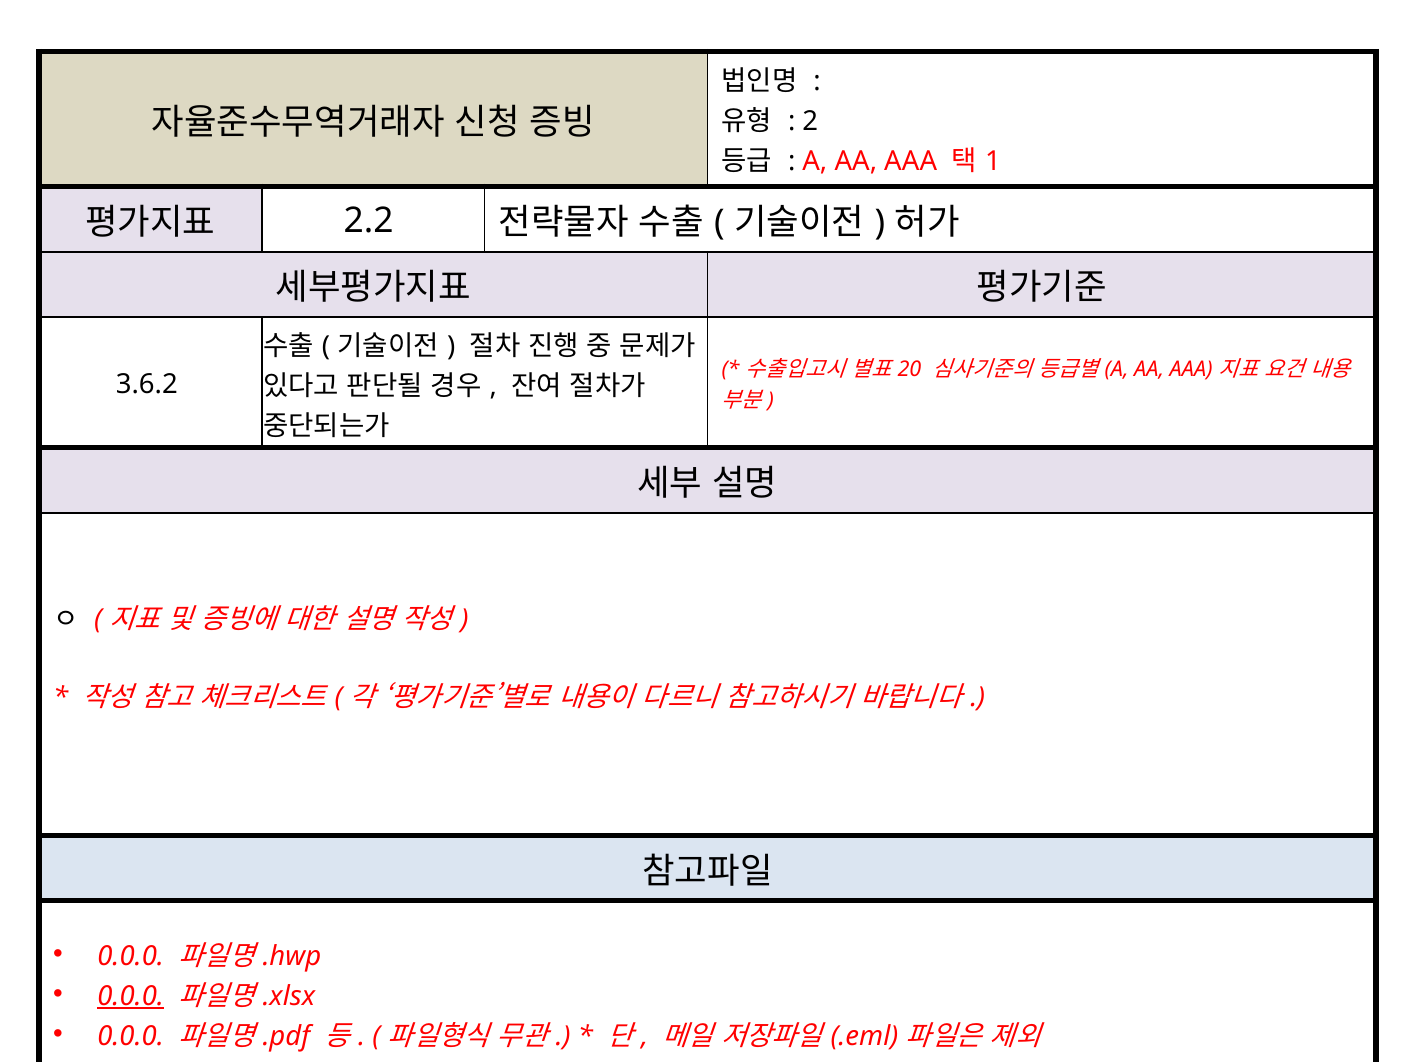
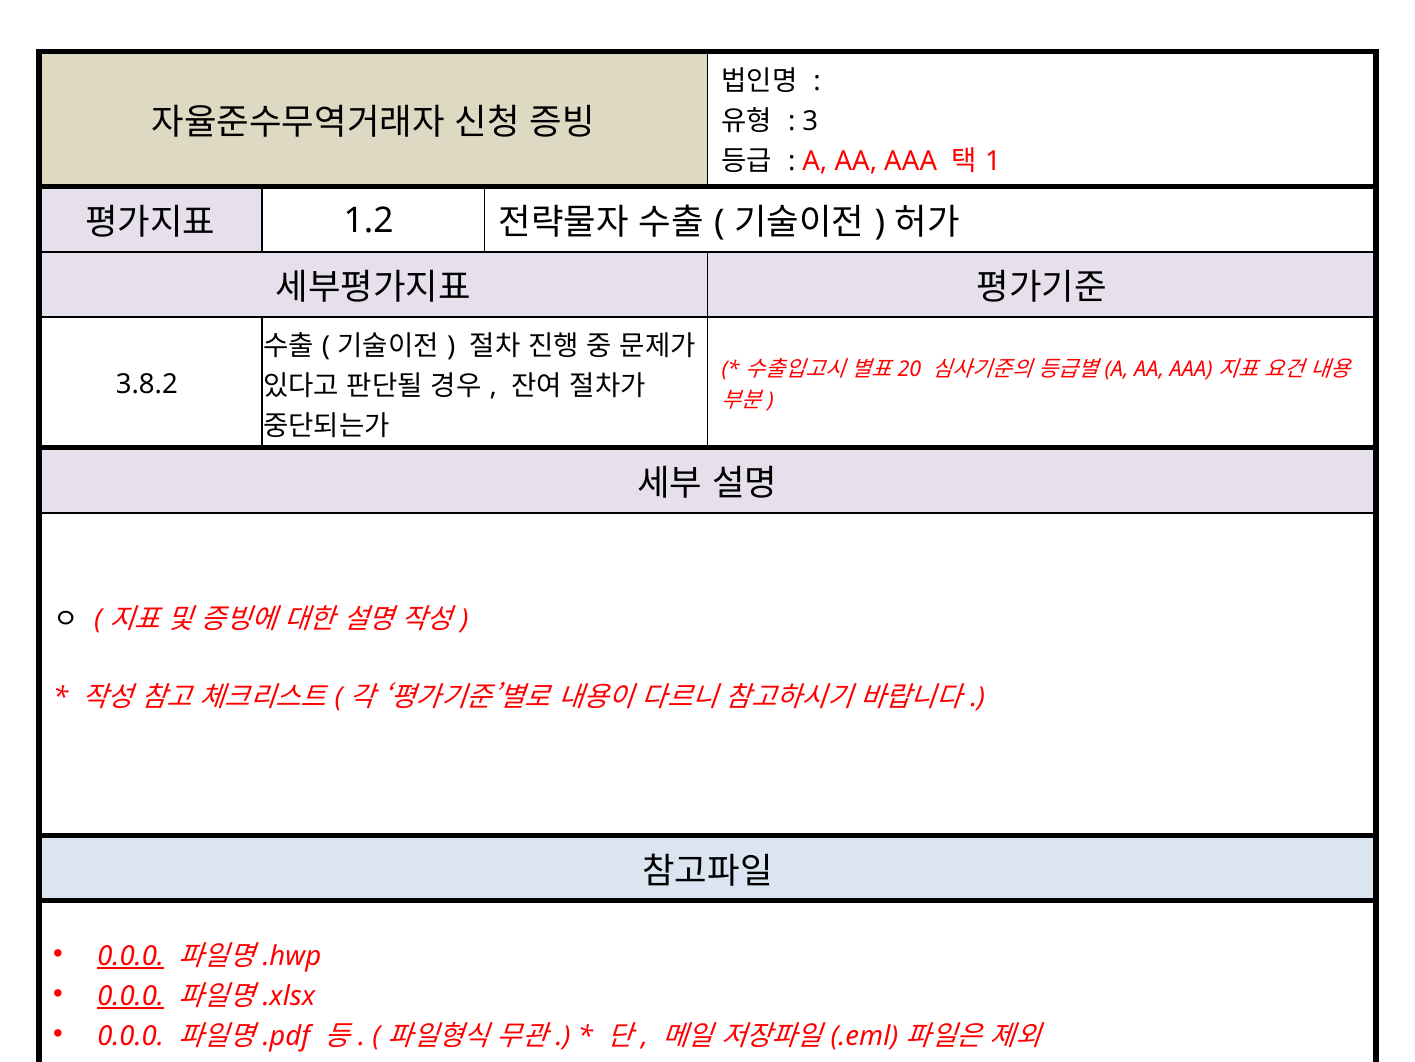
2: 2 -> 3
2.2: 2.2 -> 1.2
3.6.2: 3.6.2 -> 3.8.2
0.0.0 at (131, 955) underline: none -> present
